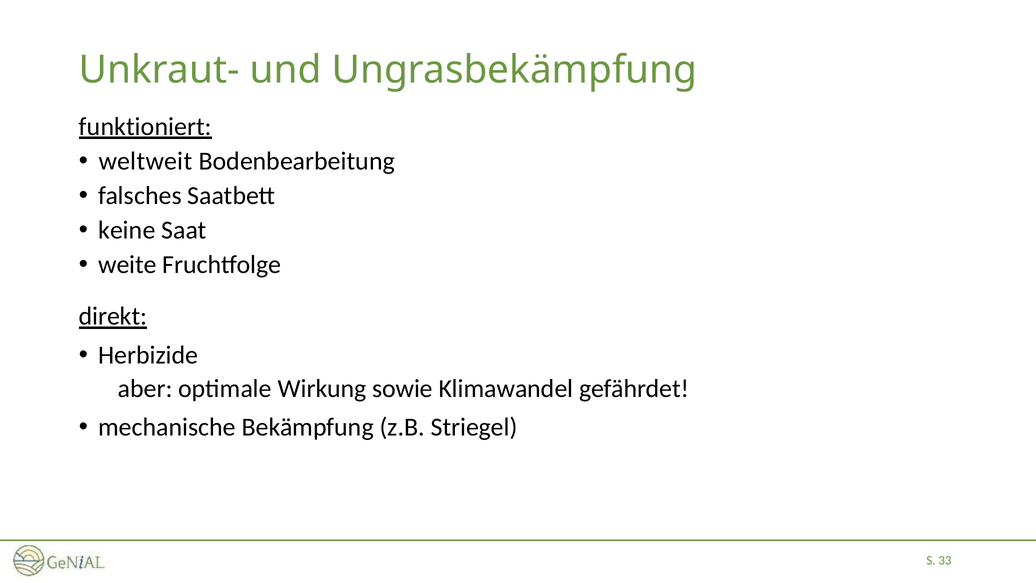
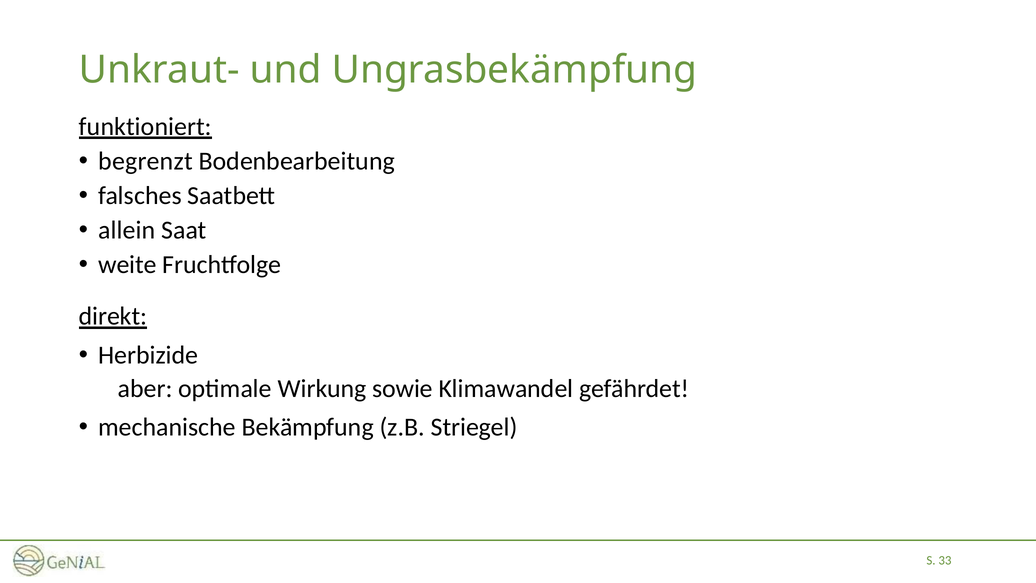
weltweit: weltweit -> begrenzt
keine: keine -> allein
